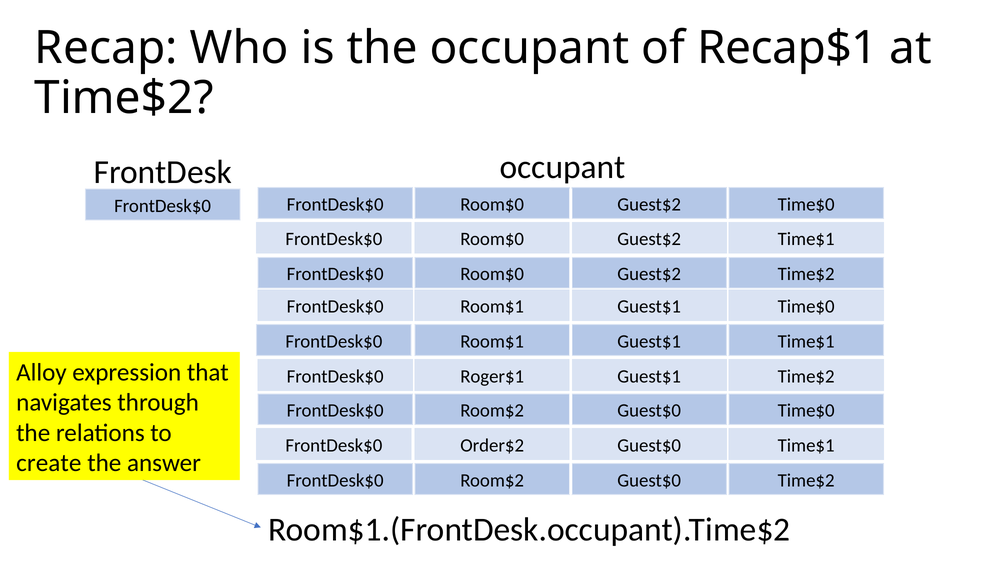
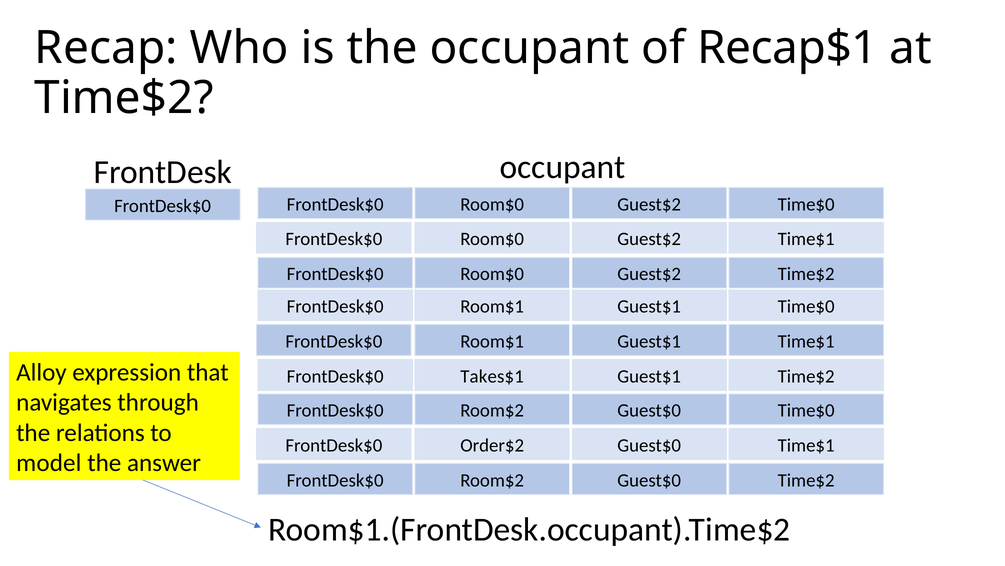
Roger$1: Roger$1 -> Takes$1
create: create -> model
